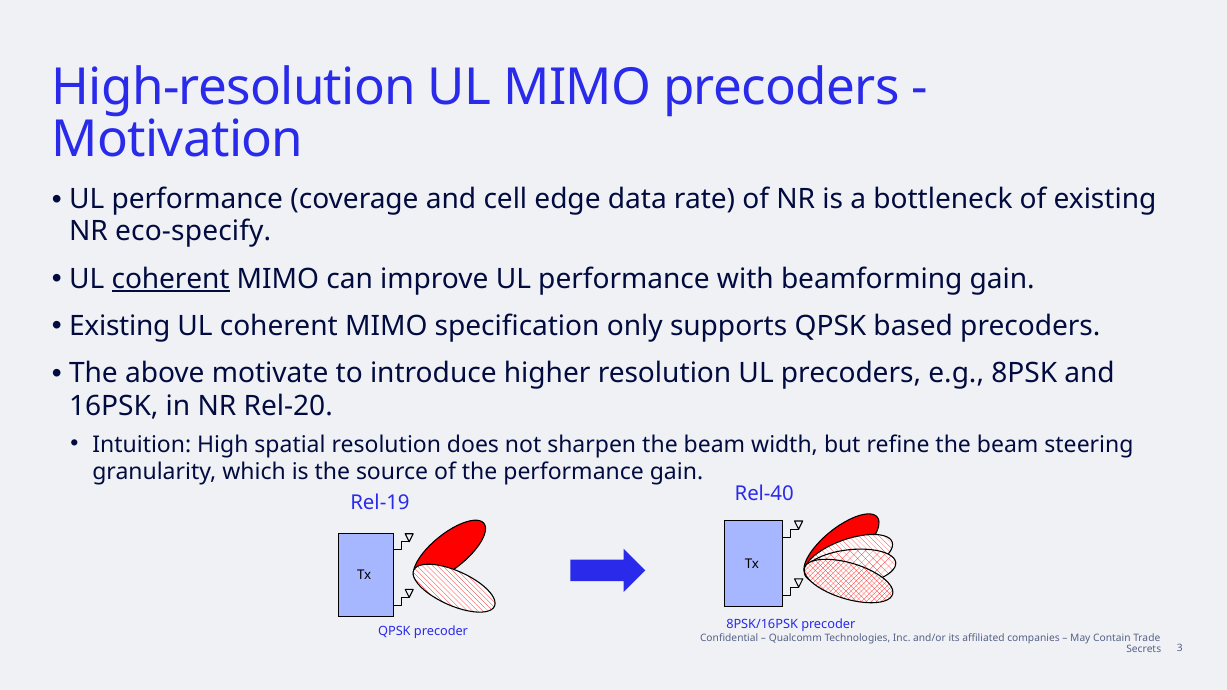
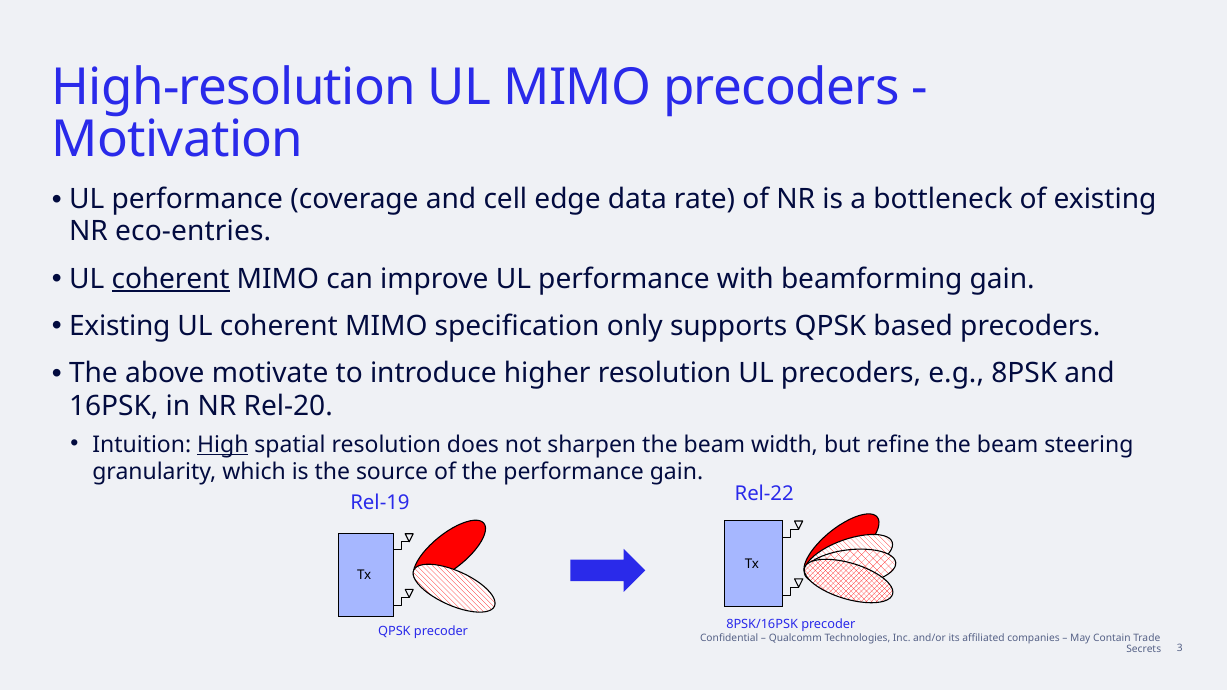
eco-specify: eco-specify -> eco-entries
High underline: none -> present
Rel-40: Rel-40 -> Rel-22
